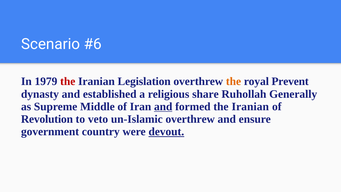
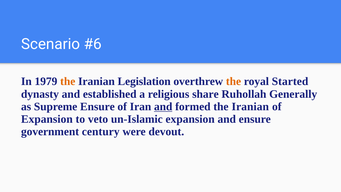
the at (68, 81) colour: red -> orange
Prevent: Prevent -> Started
Supreme Middle: Middle -> Ensure
Revolution at (47, 119): Revolution -> Expansion
un-Islamic overthrew: overthrew -> expansion
country: country -> century
devout underline: present -> none
